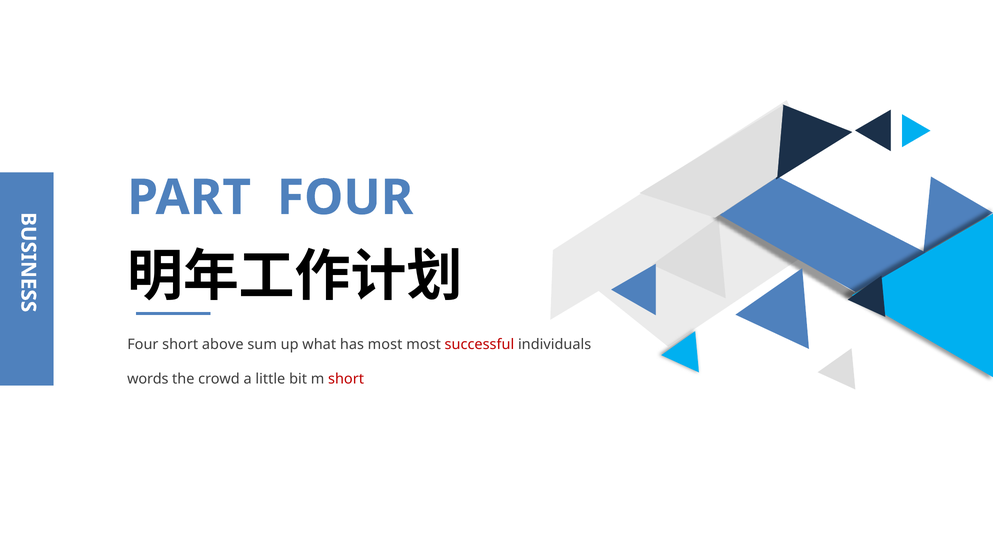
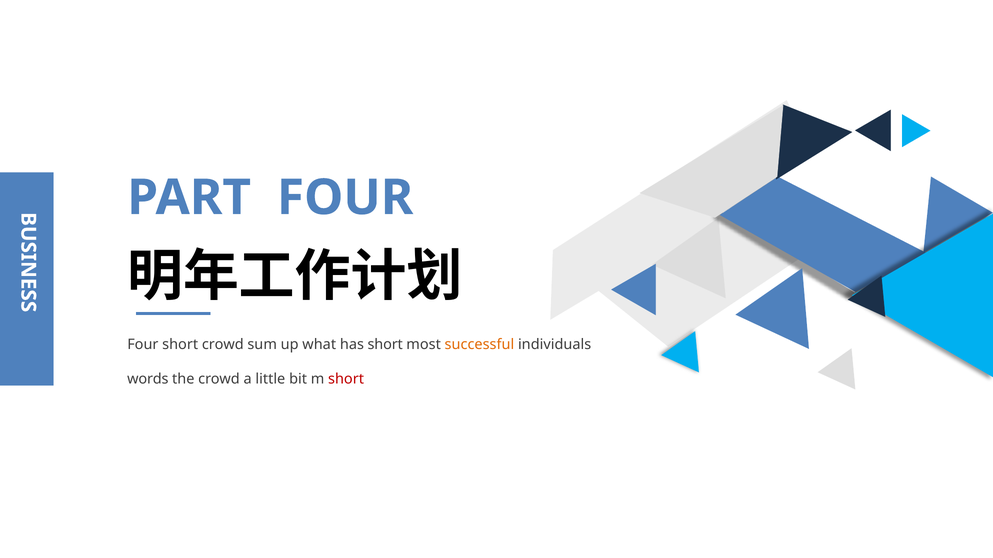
short above: above -> crowd
has most: most -> short
successful colour: red -> orange
